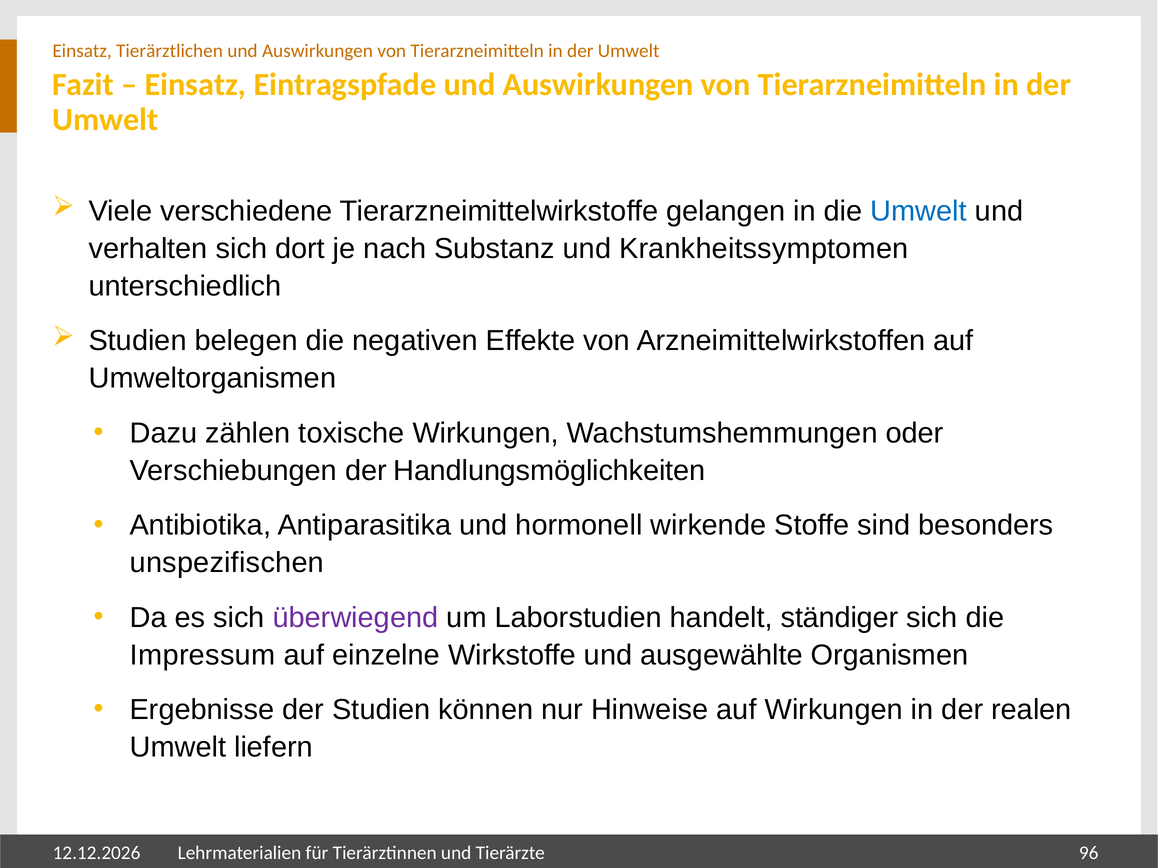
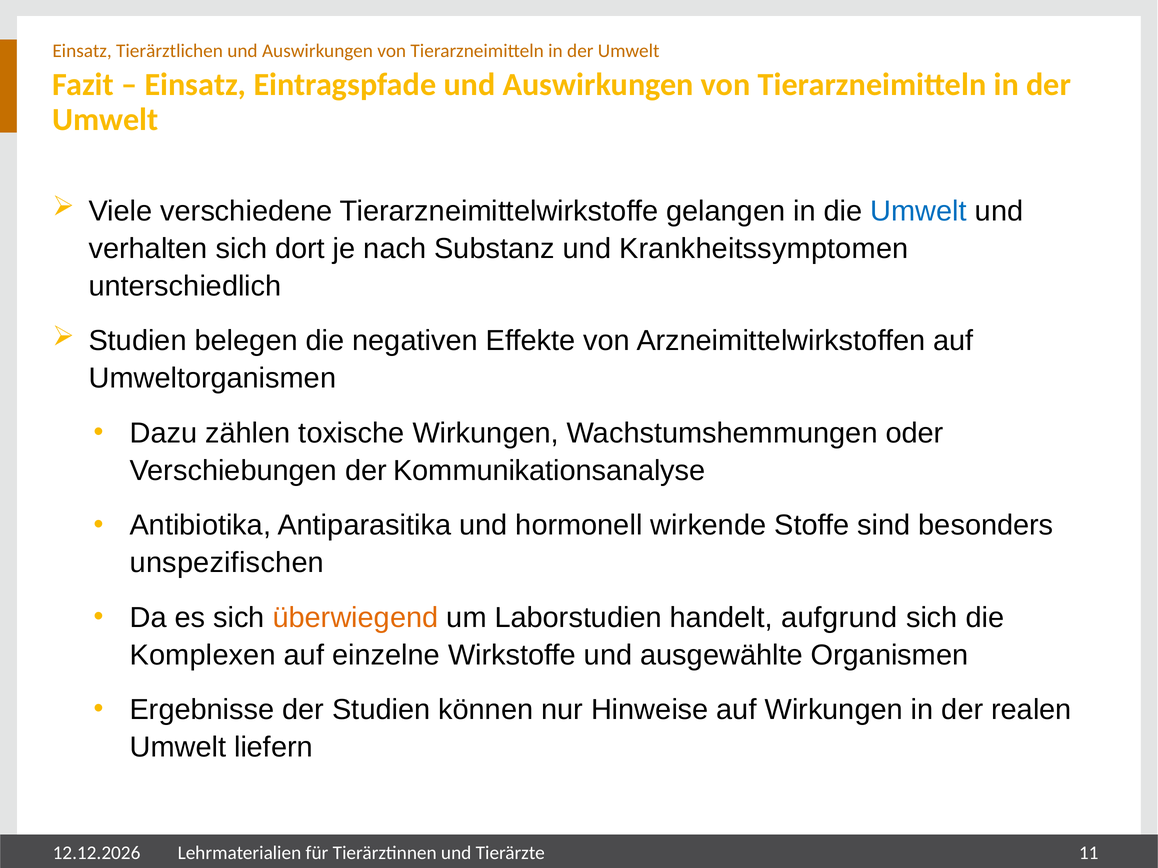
Handlungsmöglichkeiten: Handlungsmöglichkeiten -> Kommunikationsanalyse
überwiegend colour: purple -> orange
ständiger: ständiger -> aufgrund
Impressum: Impressum -> Komplexen
96: 96 -> 11
